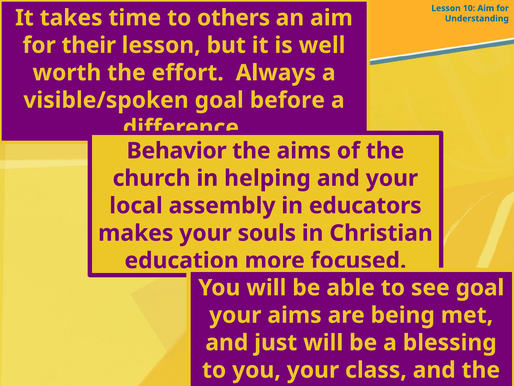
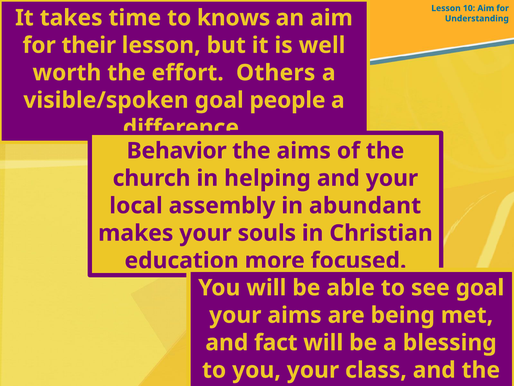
others: others -> knows
Always: Always -> Others
before: before -> people
educators: educators -> abundant
just: just -> fact
